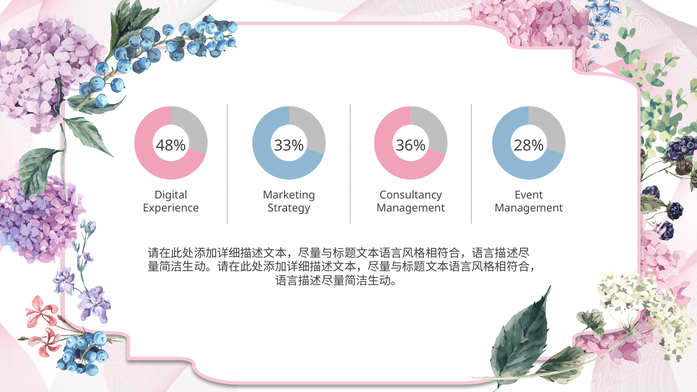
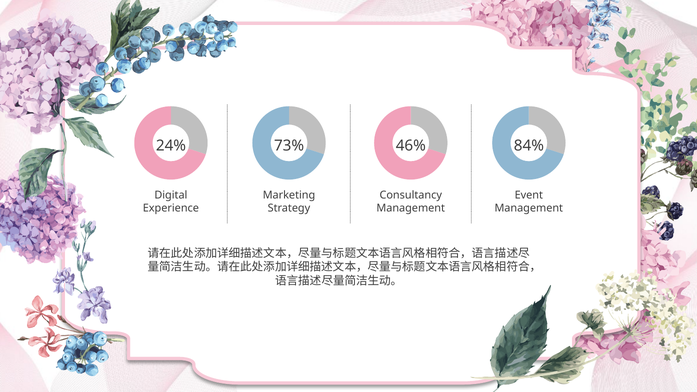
48%: 48% -> 24%
33%: 33% -> 73%
36%: 36% -> 46%
28%: 28% -> 84%
